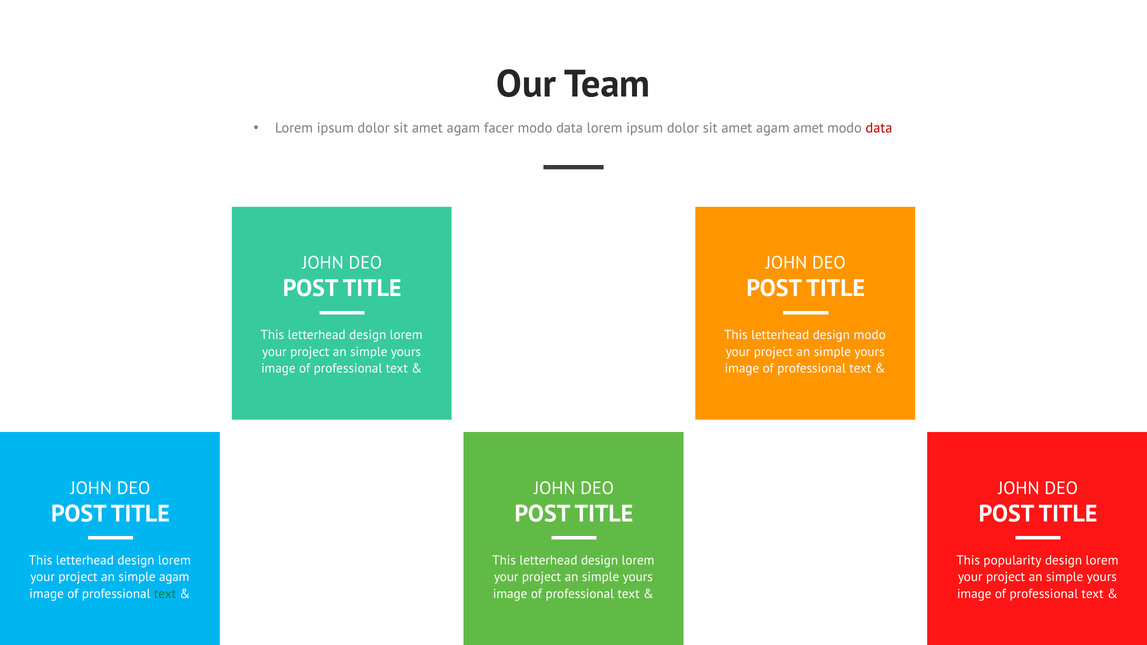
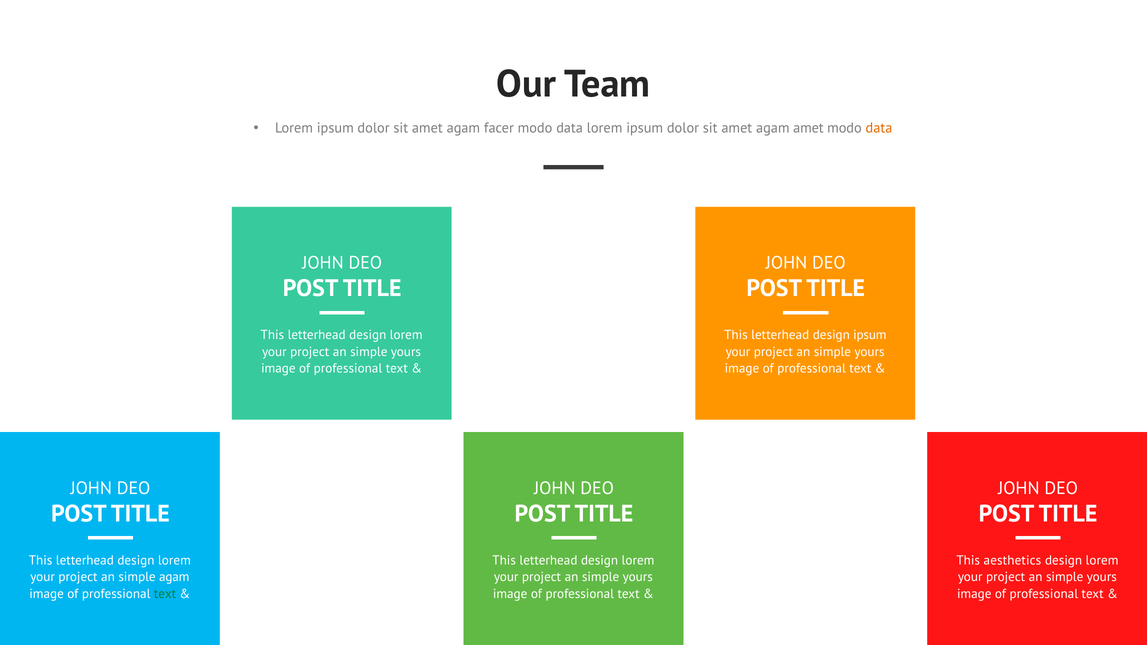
data at (879, 128) colour: red -> orange
design modo: modo -> ipsum
popularity: popularity -> aesthetics
